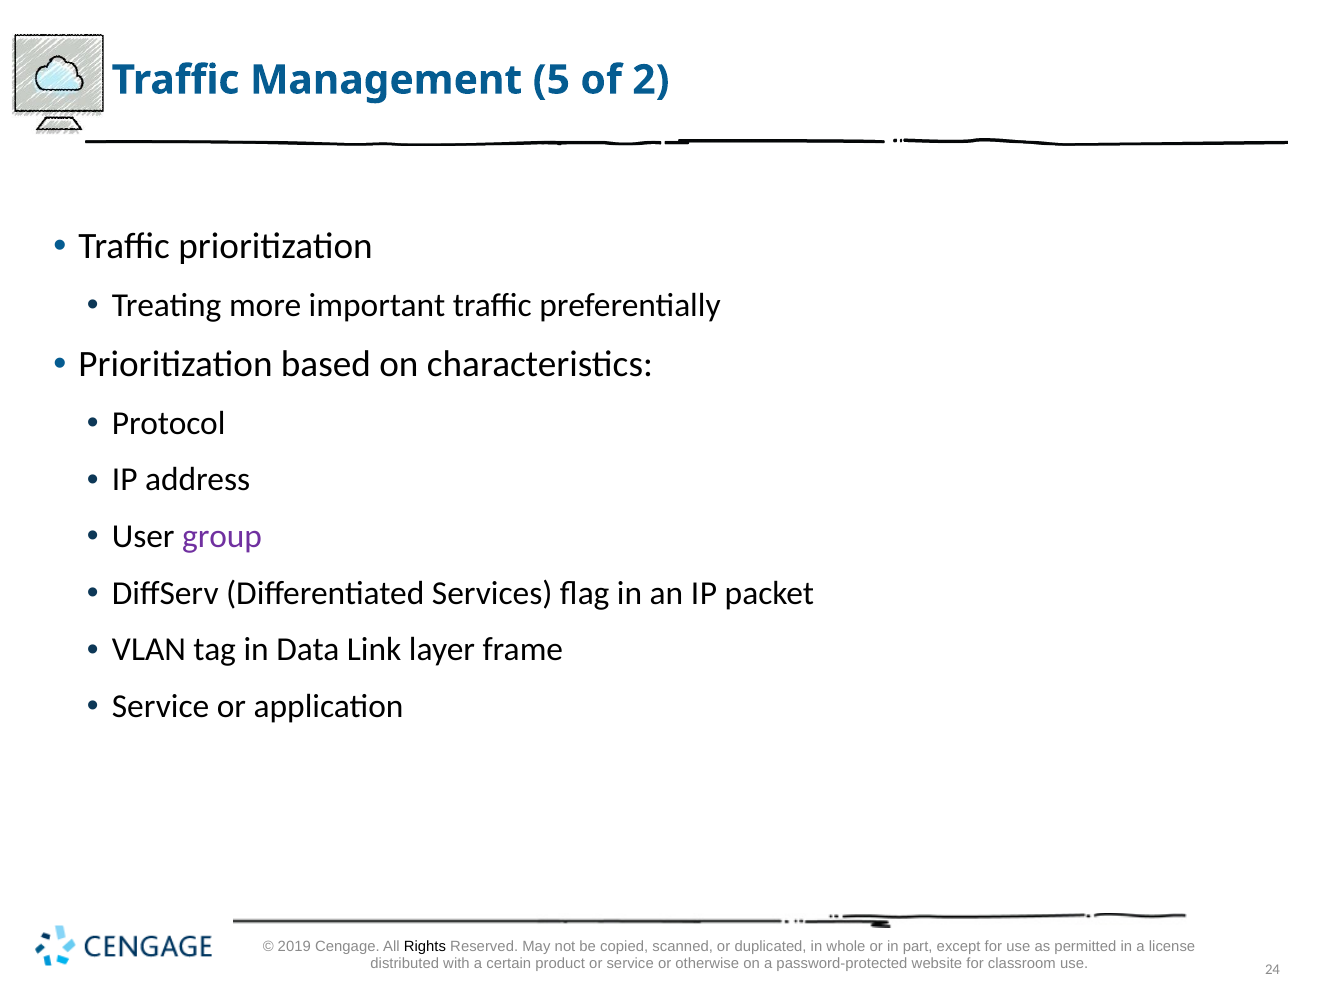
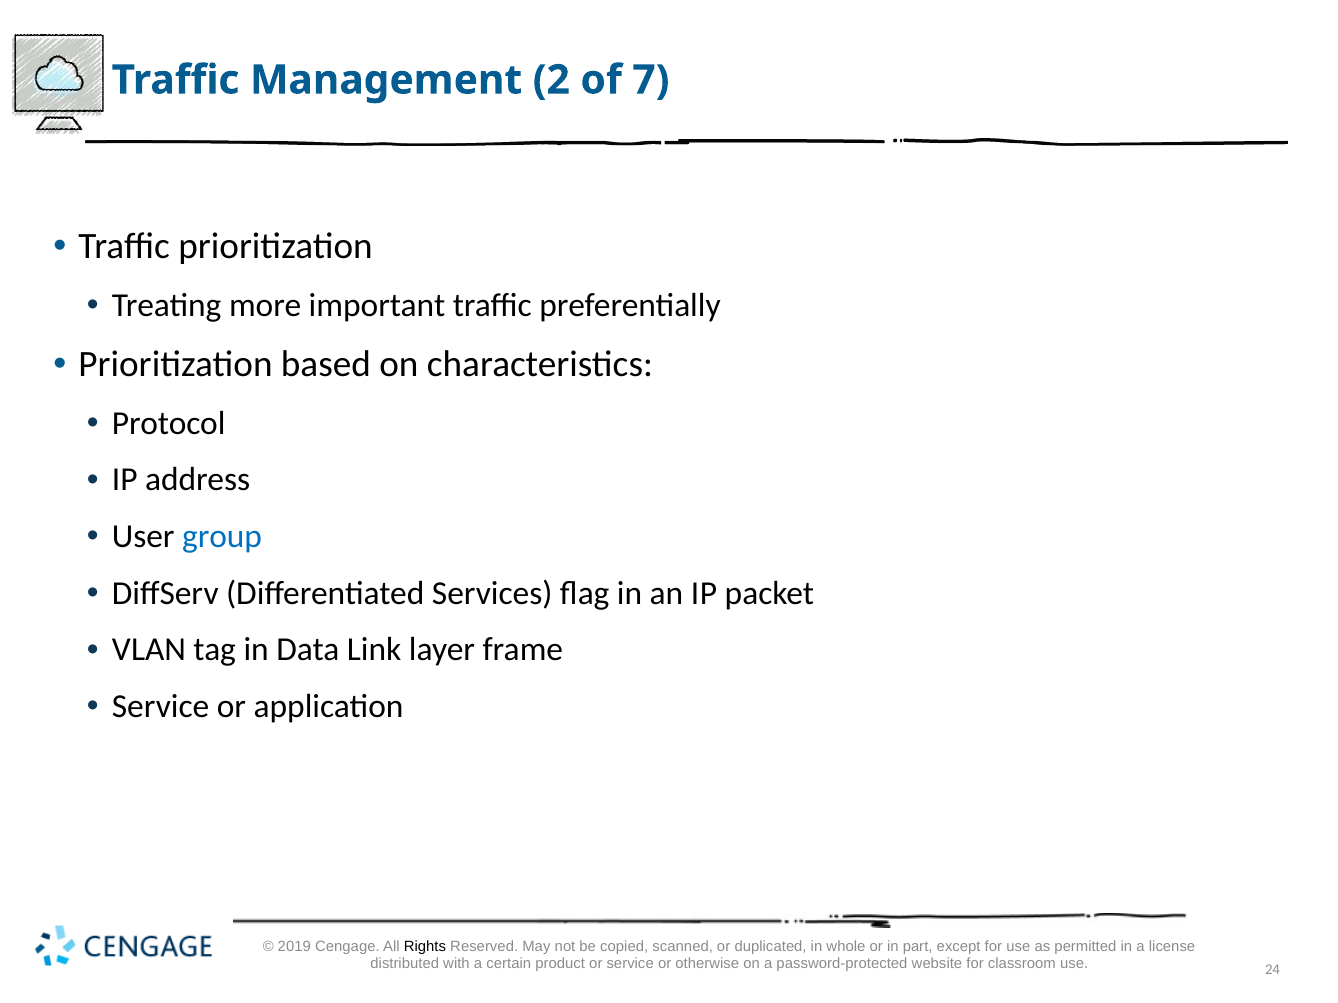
5: 5 -> 2
2: 2 -> 7
group colour: purple -> blue
